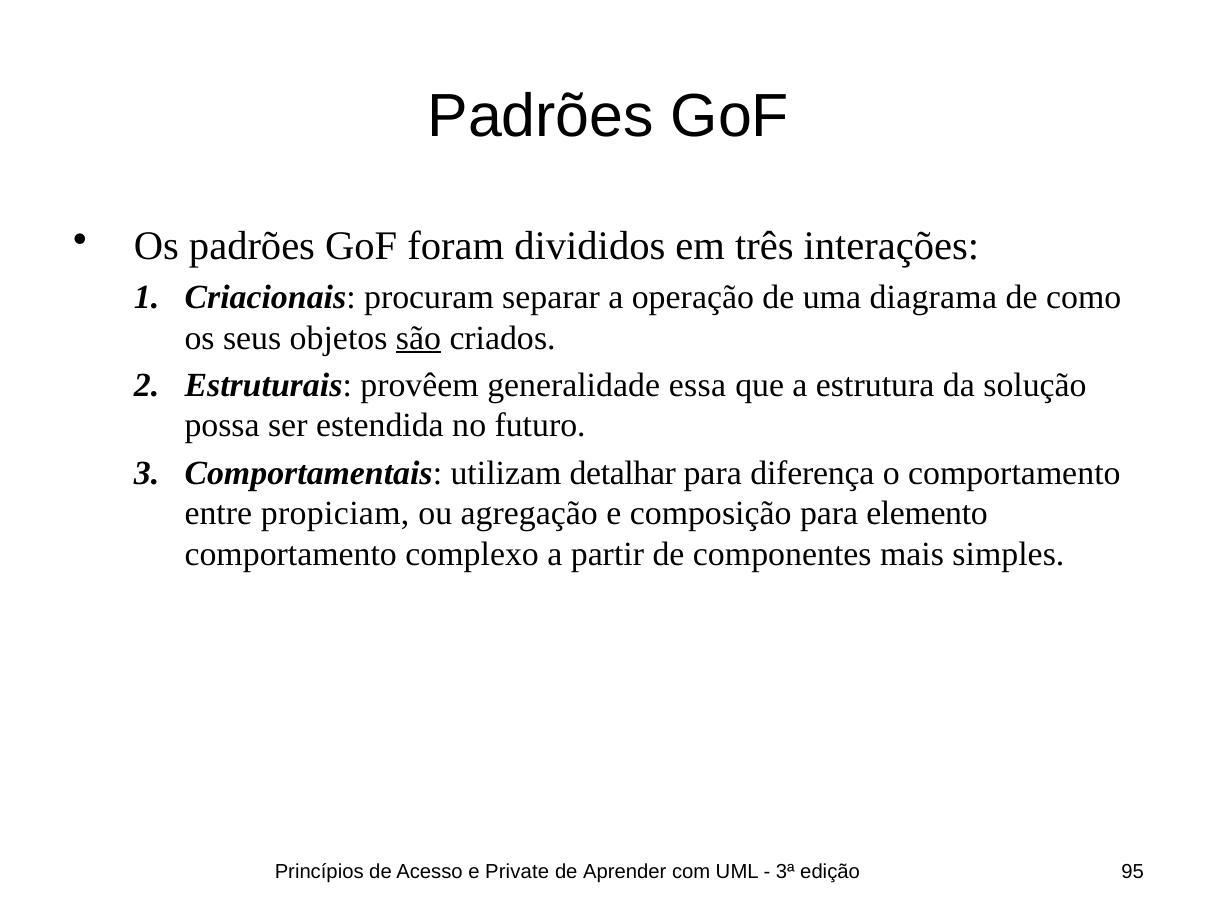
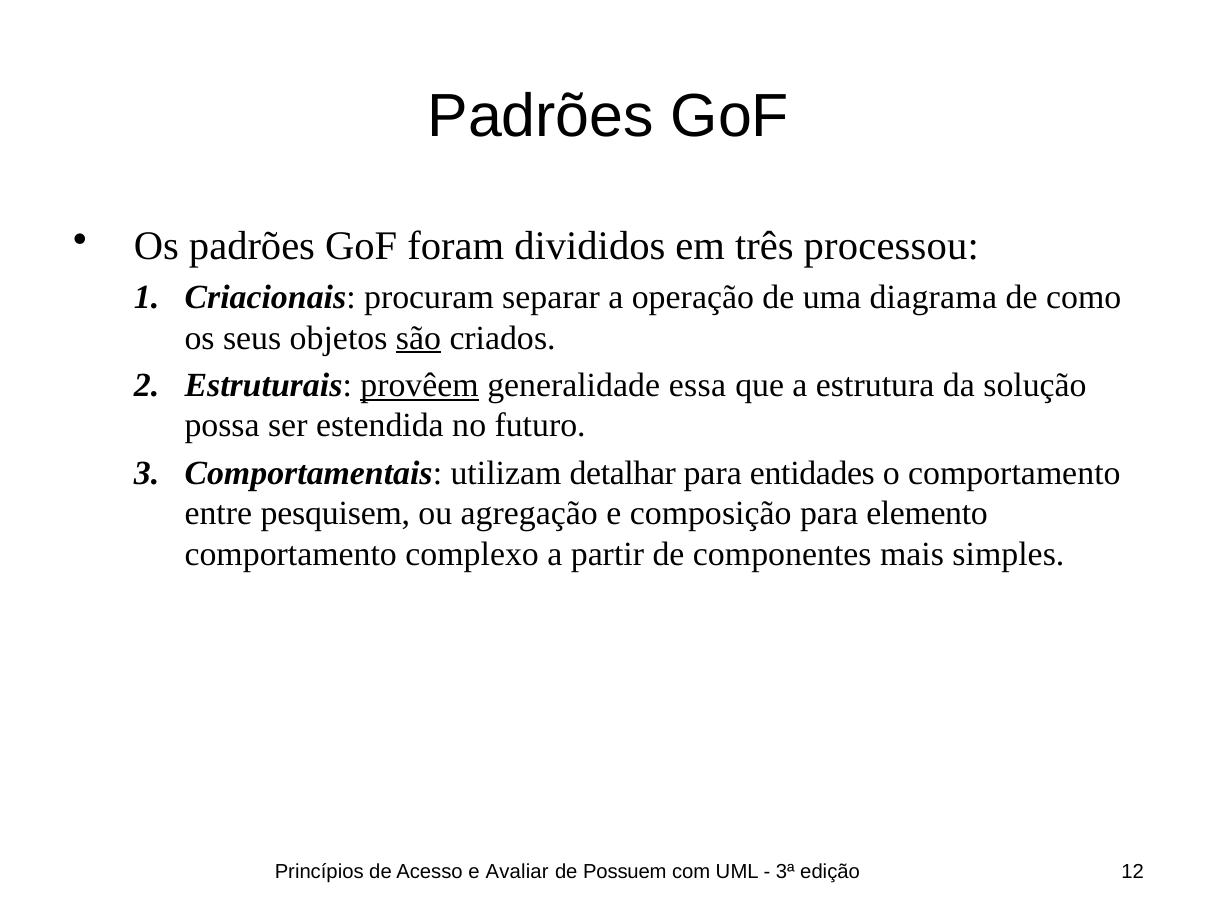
interações: interações -> processou
provêem underline: none -> present
diferença: diferença -> entidades
propiciam: propiciam -> pesquisem
Private: Private -> Avaliar
Aprender: Aprender -> Possuem
95: 95 -> 12
